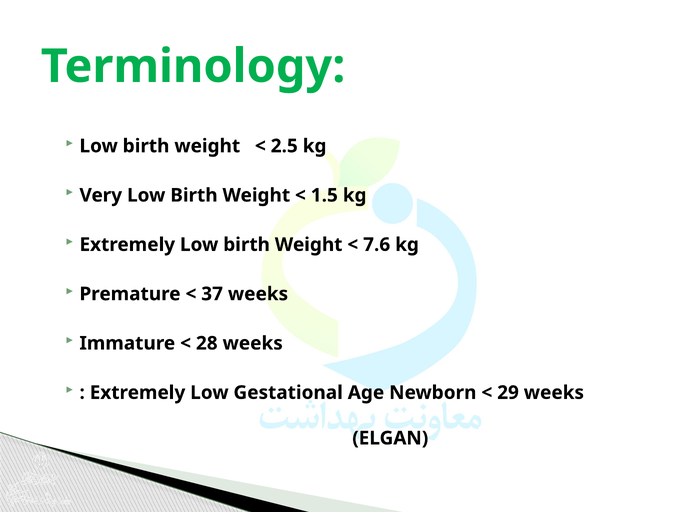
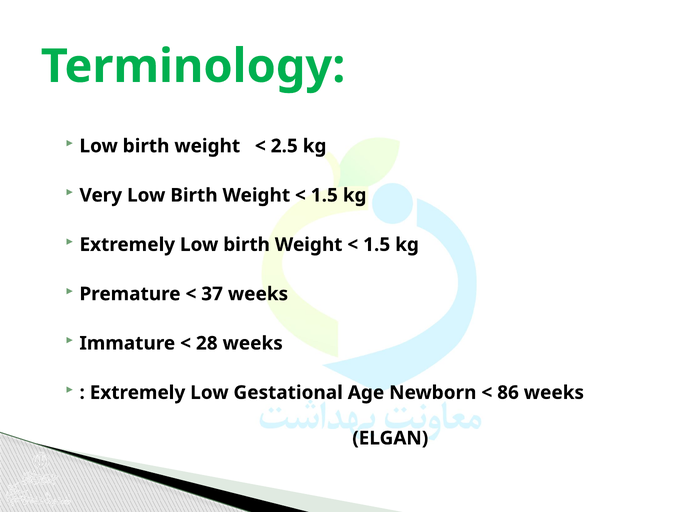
7.6 at (377, 244): 7.6 -> 1.5
29: 29 -> 86
